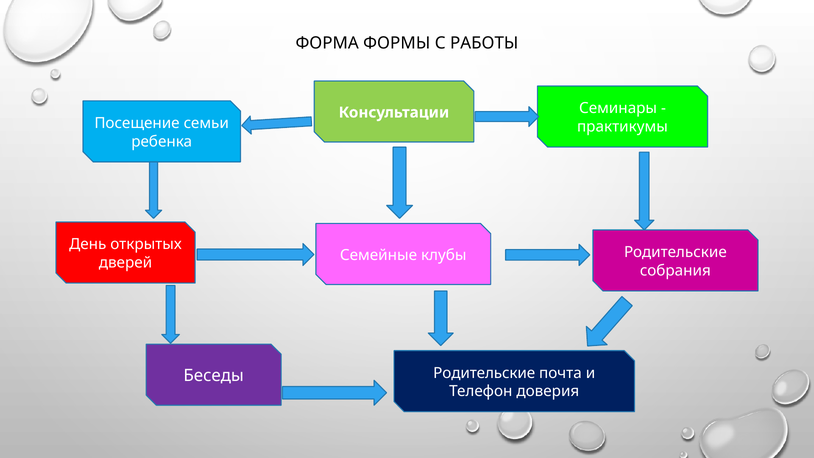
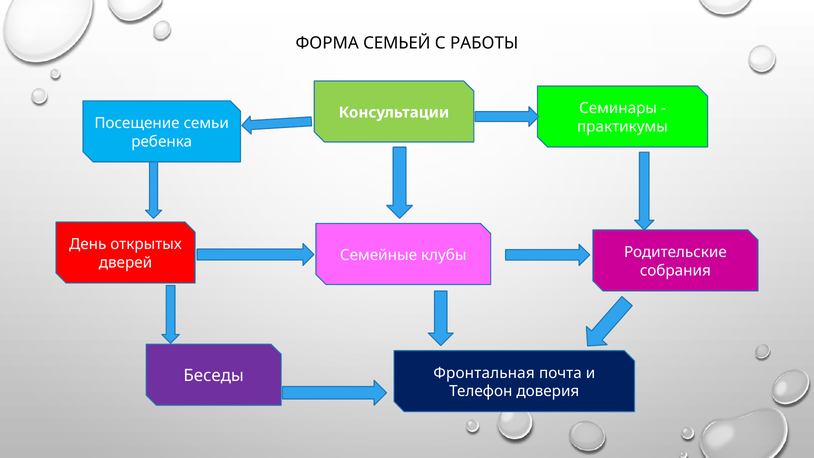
ФОРМЫ: ФОРМЫ -> СЕМЬЕЙ
Родительские at (484, 373): Родительские -> Фронтальная
